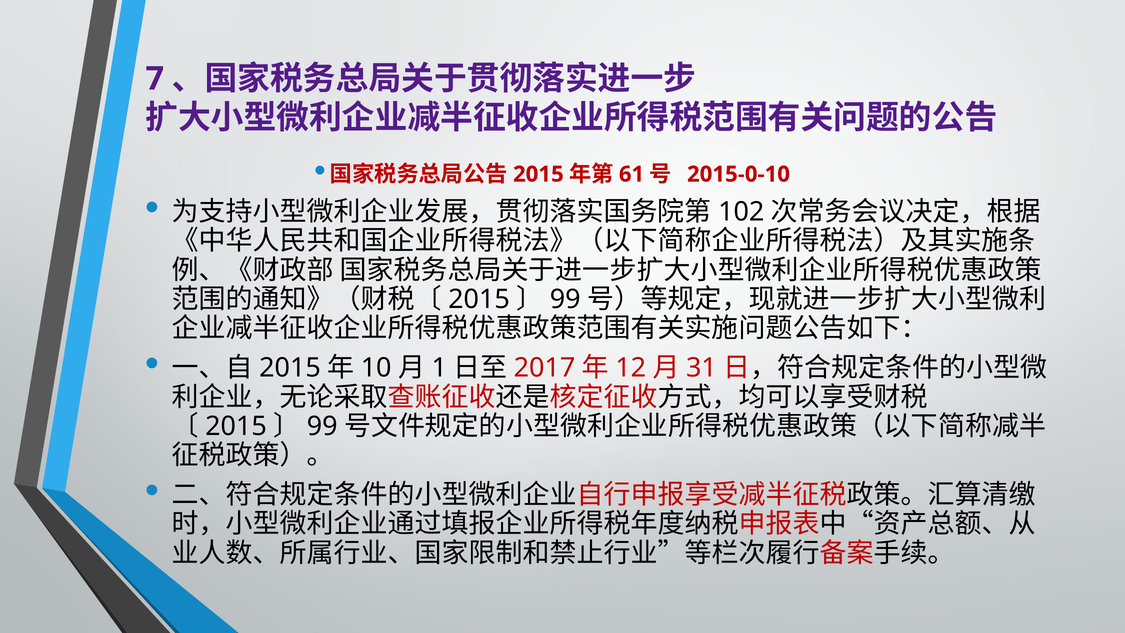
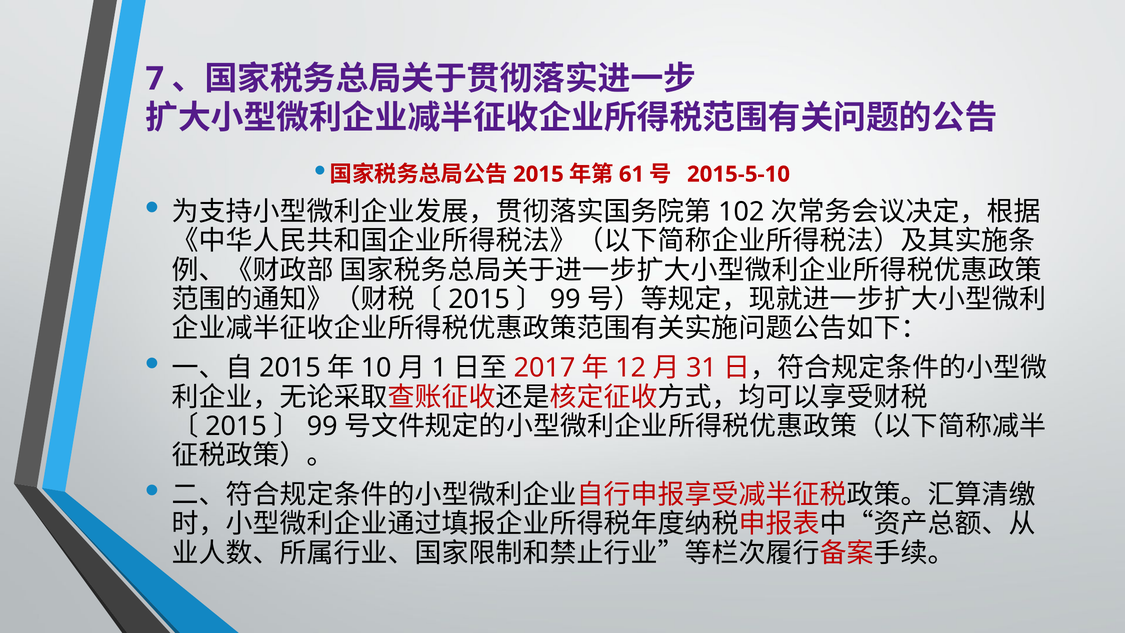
2015-0-10: 2015-0-10 -> 2015-5-10
